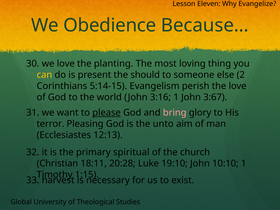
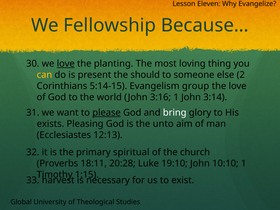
Obedience: Obedience -> Fellowship
love at (66, 64) underline: none -> present
perish: perish -> group
3:67: 3:67 -> 3:14
bring colour: pink -> white
terror: terror -> exists
Christian: Christian -> Proverbs
